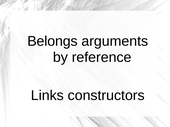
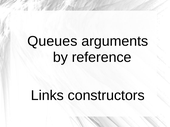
Belongs: Belongs -> Queues
